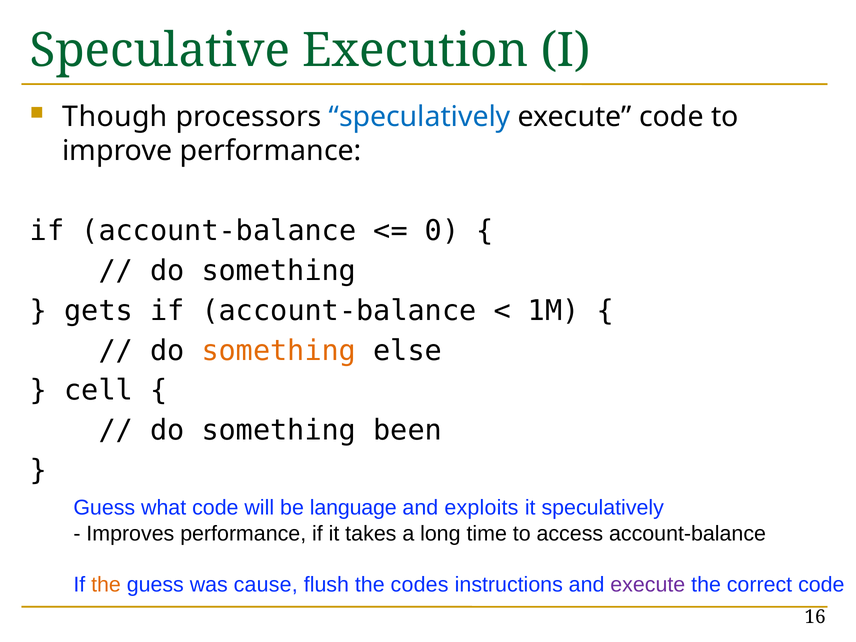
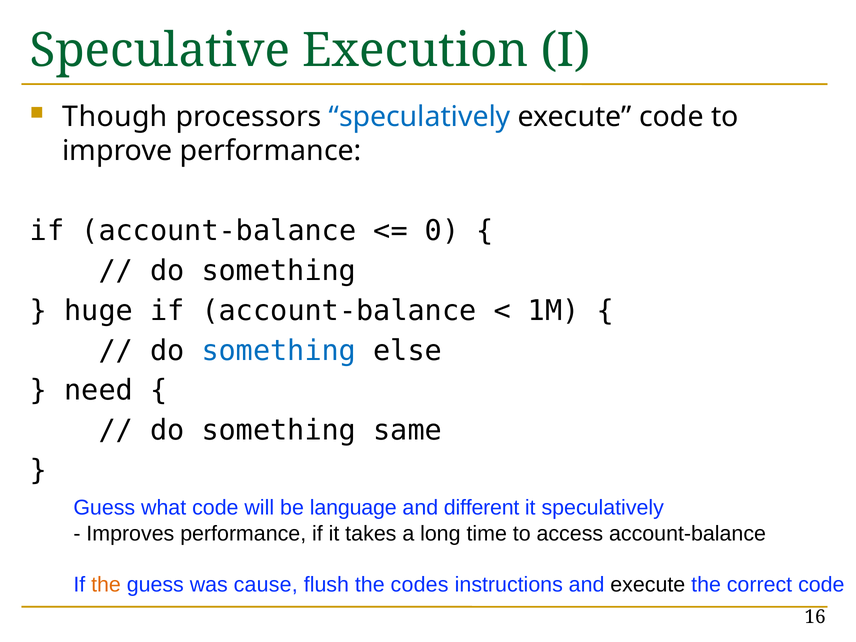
gets: gets -> huge
something at (279, 351) colour: orange -> blue
cell: cell -> need
been: been -> same
exploits: exploits -> different
execute at (648, 585) colour: purple -> black
